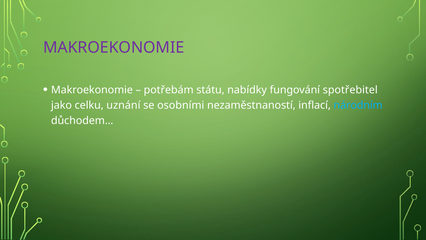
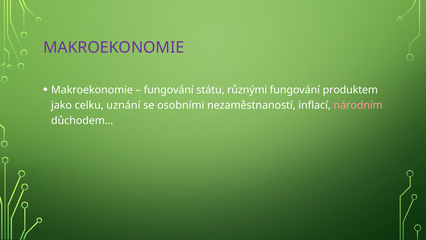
potřebám at (169, 90): potřebám -> fungování
nabídky: nabídky -> různými
spotřebitel: spotřebitel -> produktem
národním colour: light blue -> pink
